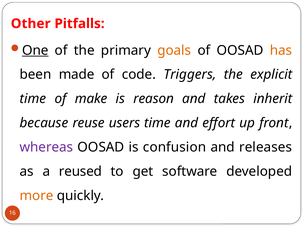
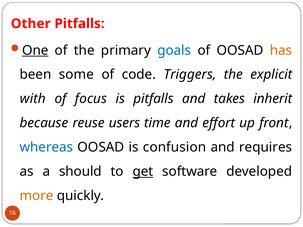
goals colour: orange -> blue
made: made -> some
time at (33, 99): time -> with
make: make -> focus
is reason: reason -> pitfalls
whereas colour: purple -> blue
releases: releases -> requires
reused: reused -> should
get underline: none -> present
